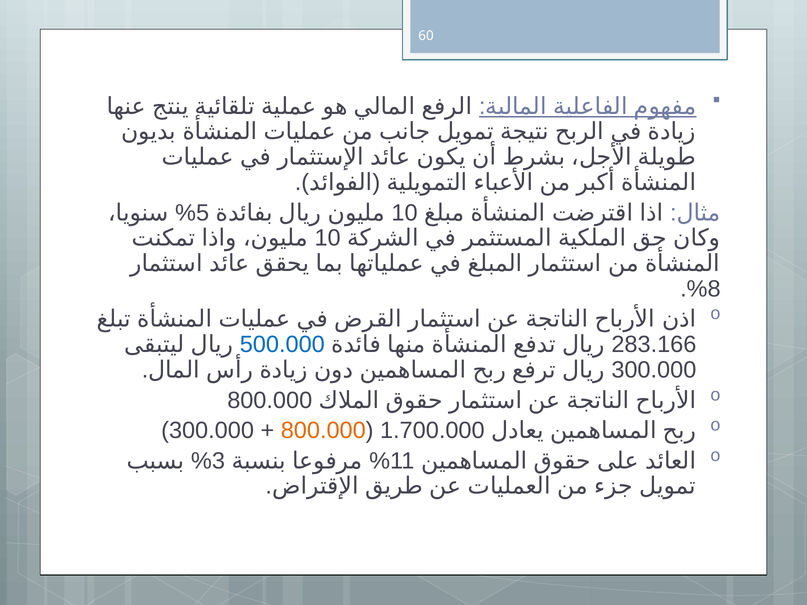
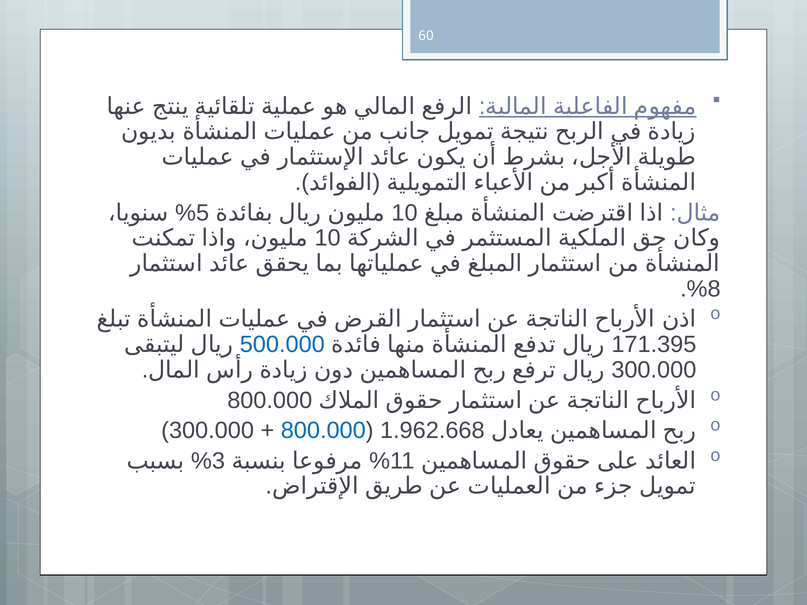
283.166: 283.166 -> 171.395
800.000 at (323, 431) colour: orange -> blue
1.700.000: 1.700.000 -> 1.962.668
